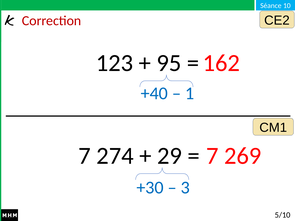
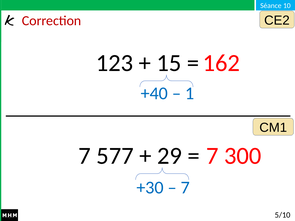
95: 95 -> 15
274: 274 -> 577
269: 269 -> 300
3 at (185, 188): 3 -> 7
